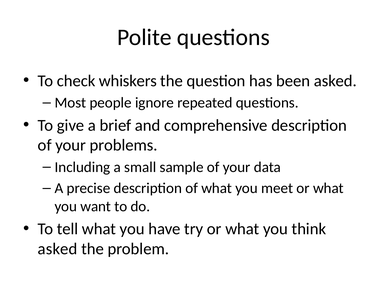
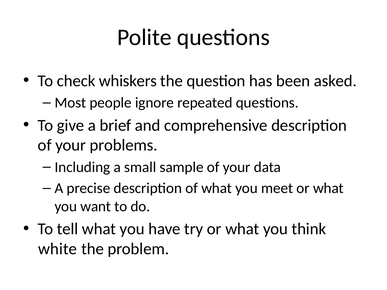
asked at (58, 249): asked -> white
